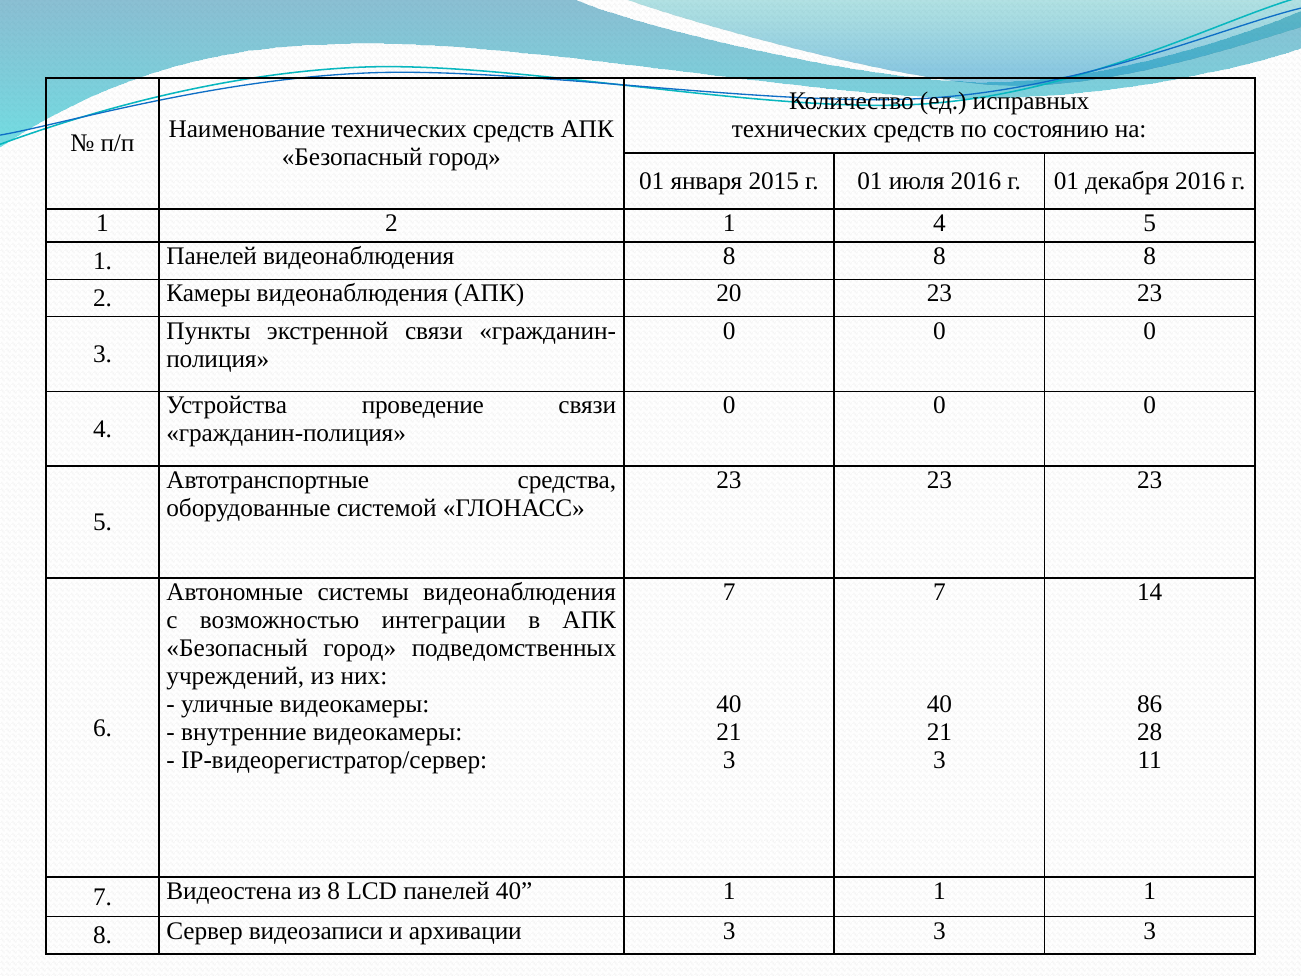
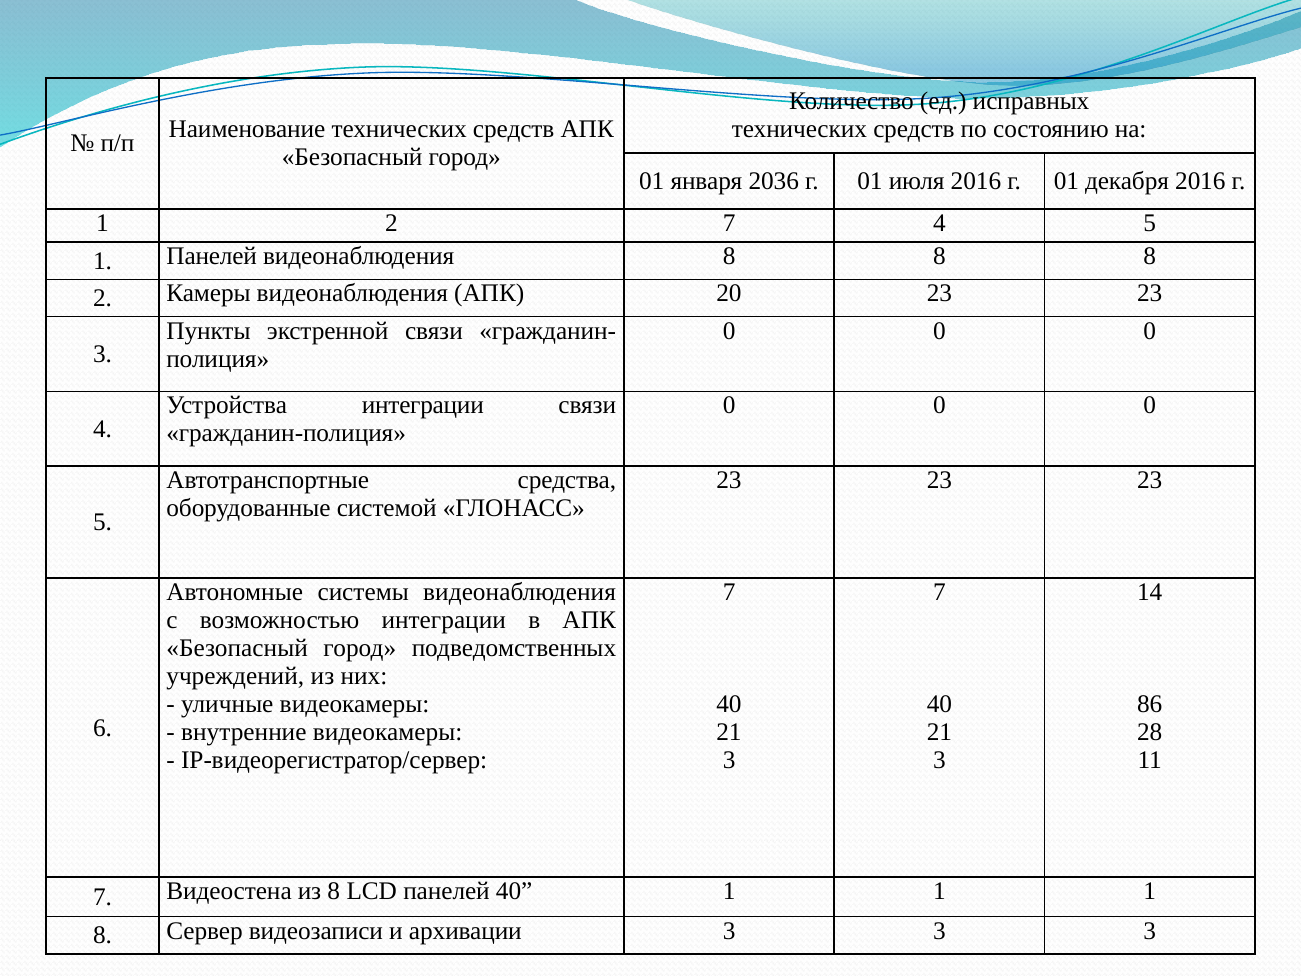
2015: 2015 -> 2036
2 1: 1 -> 7
Устройства проведение: проведение -> интеграции
